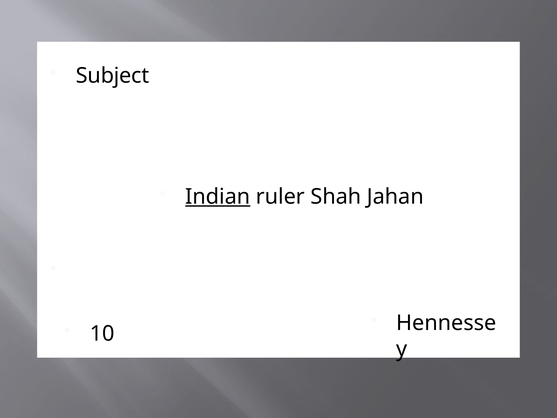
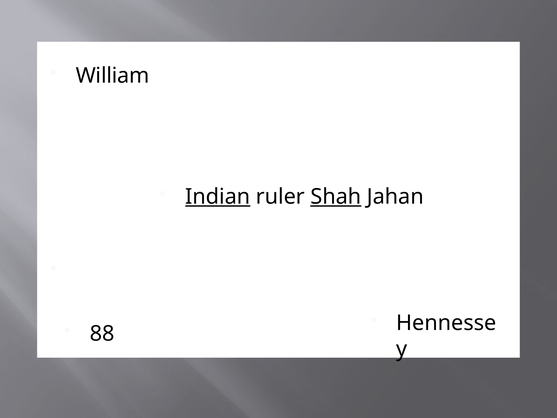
Subject: Subject -> William
Shah underline: none -> present
10: 10 -> 88
